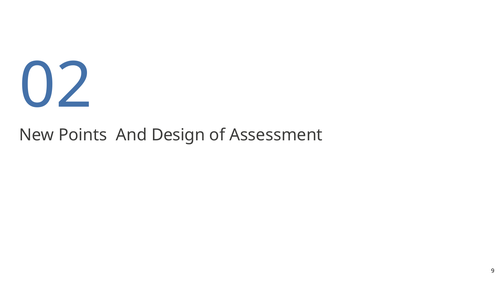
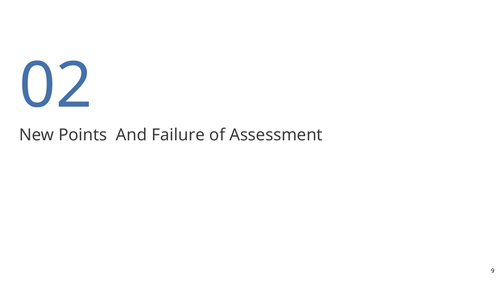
Design: Design -> Failure
